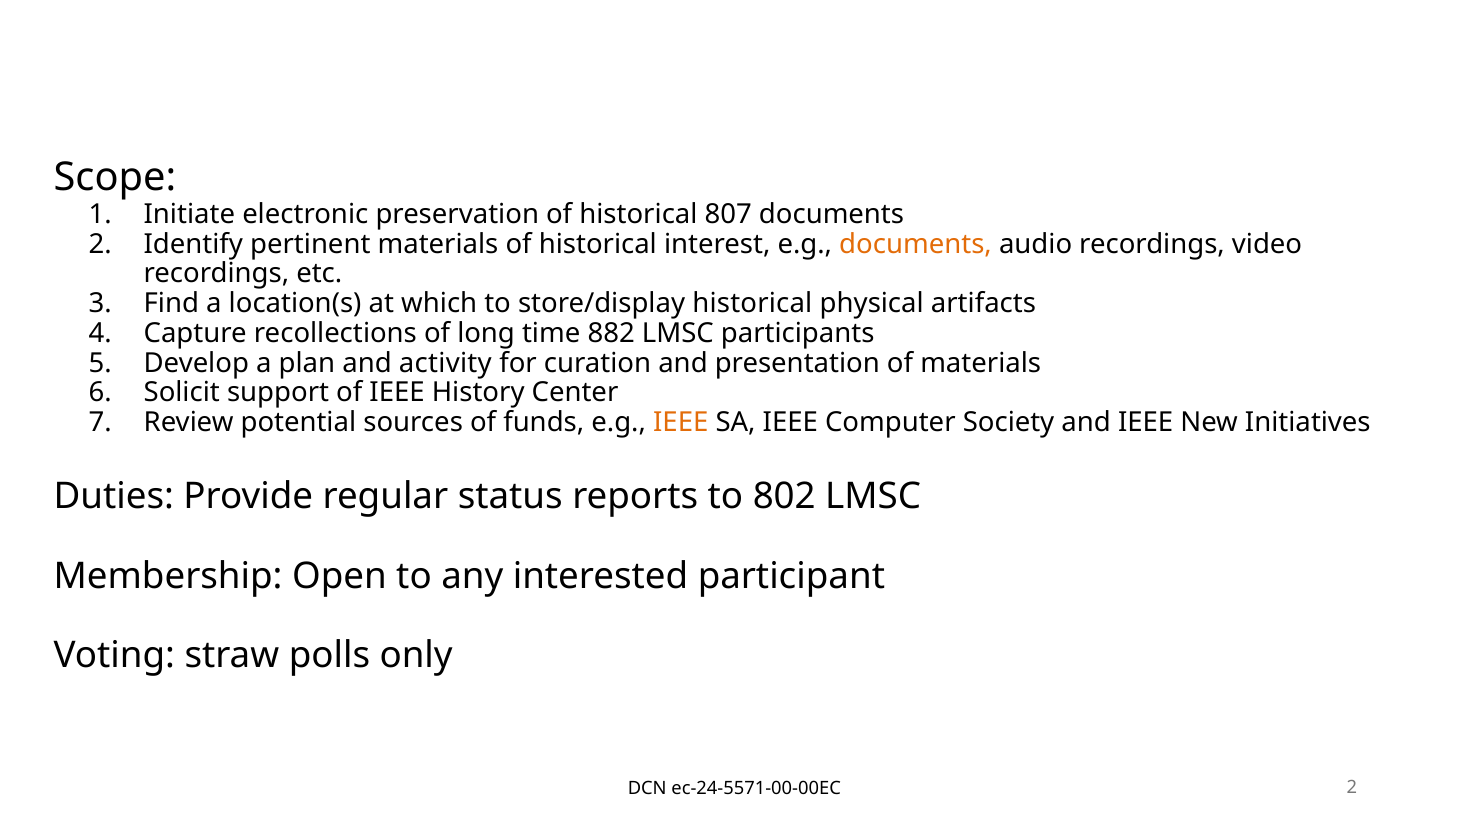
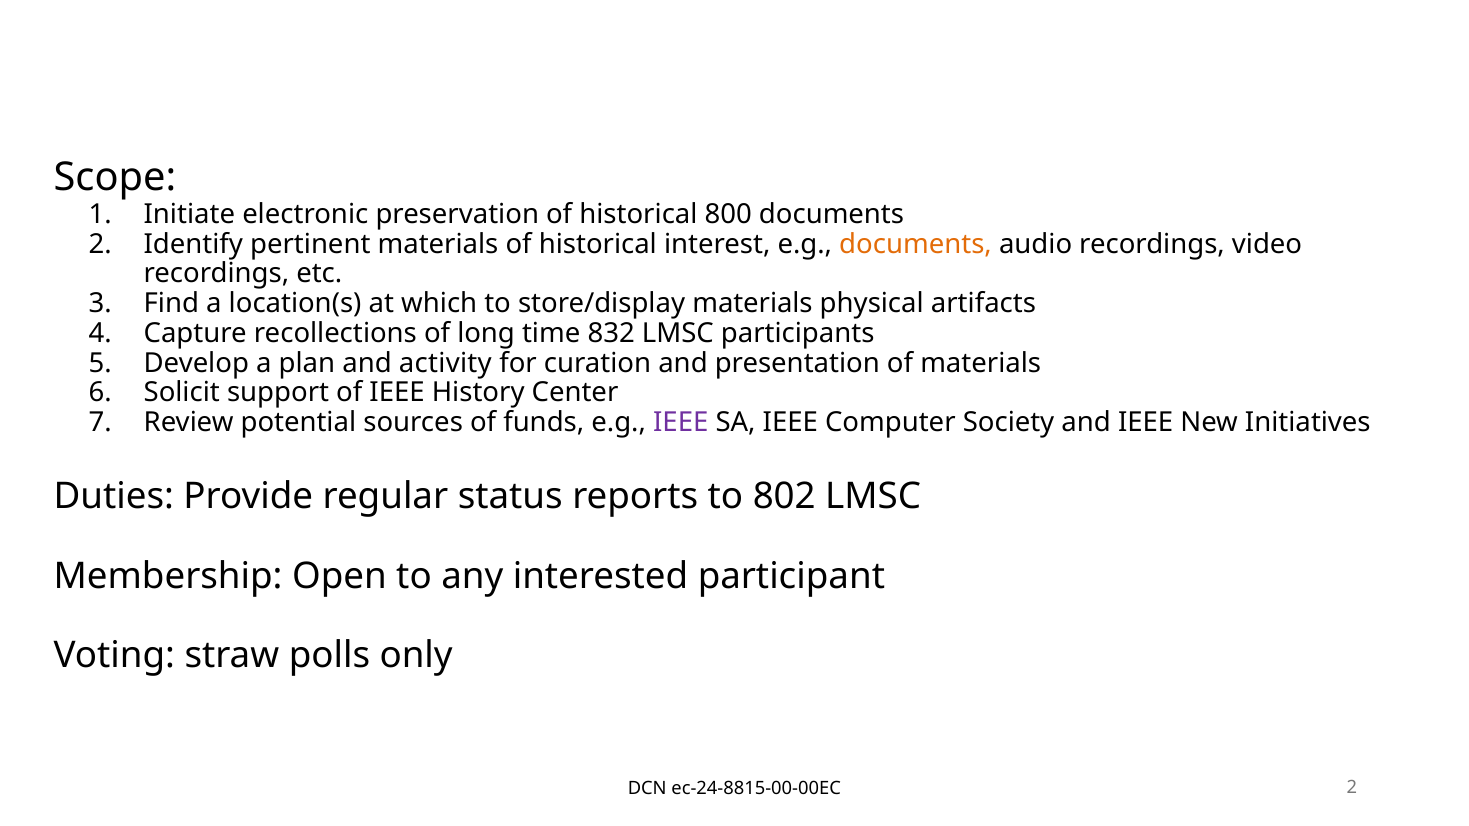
807: 807 -> 800
store/display historical: historical -> materials
882: 882 -> 832
IEEE at (681, 423) colour: orange -> purple
ec-24-5571-00-00EC: ec-24-5571-00-00EC -> ec-24-8815-00-00EC
